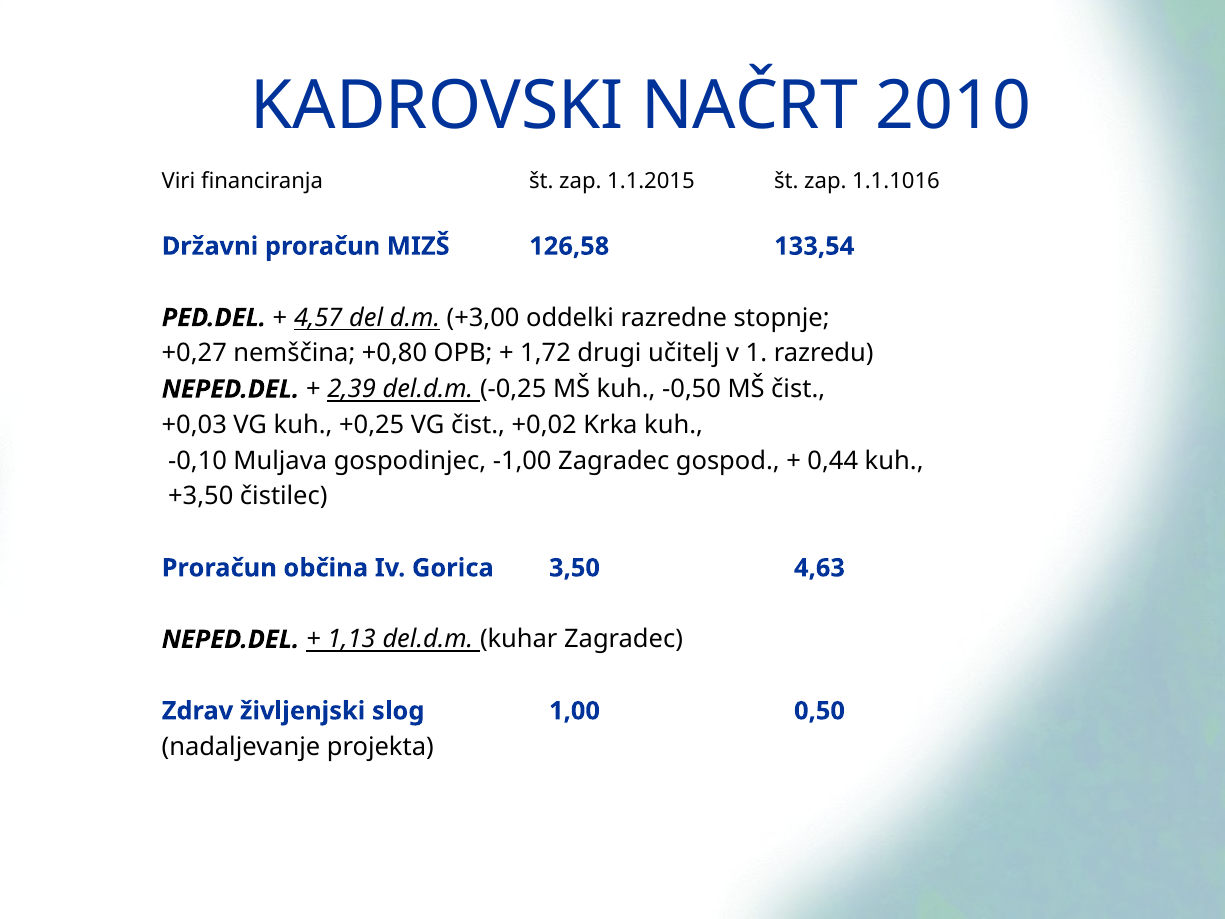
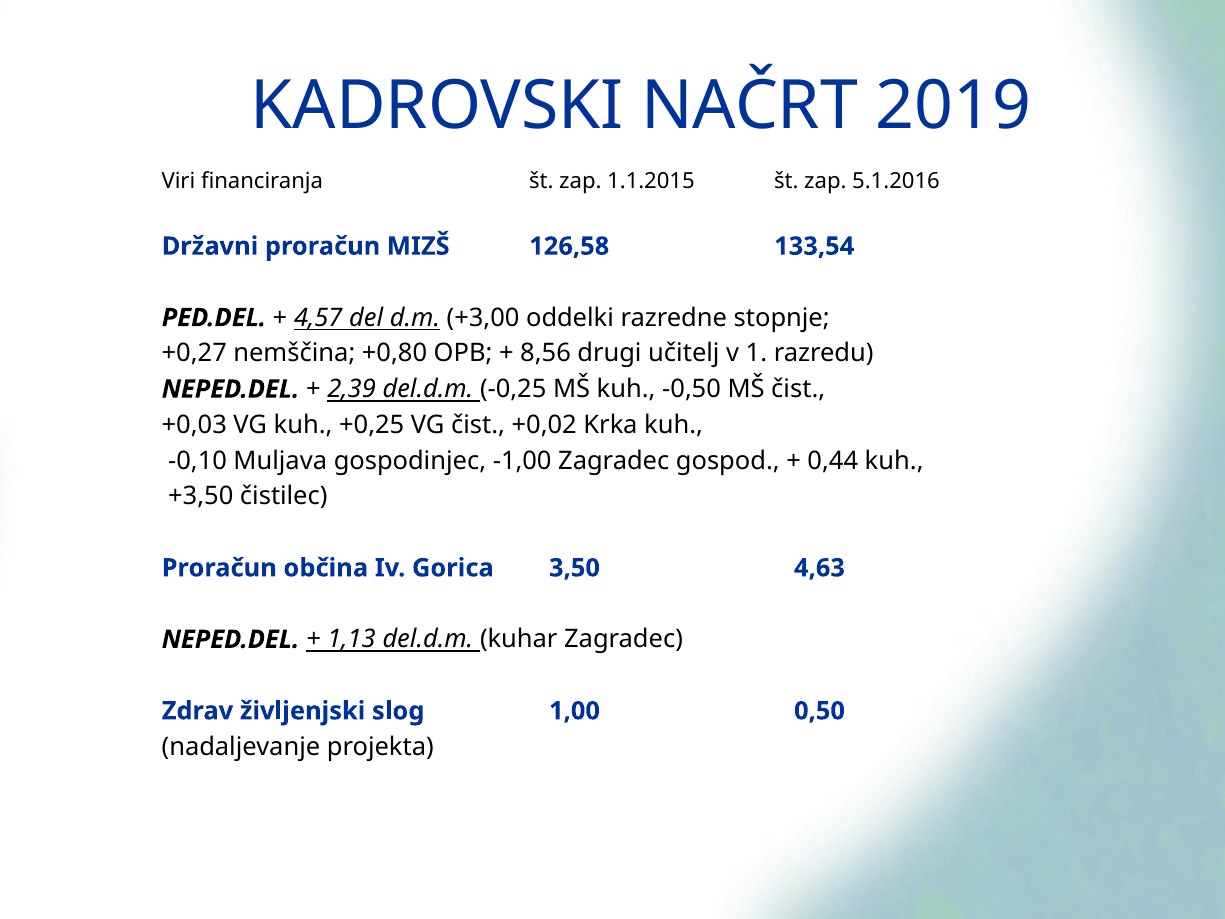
2010: 2010 -> 2019
1.1.1016: 1.1.1016 -> 5.1.2016
1,72: 1,72 -> 8,56
